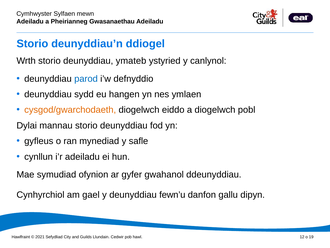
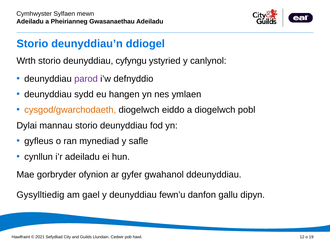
ymateb: ymateb -> cyfyngu
parod colour: blue -> purple
symudiad: symudiad -> gorbryder
Cynhyrchiol: Cynhyrchiol -> Gysylltiedig
